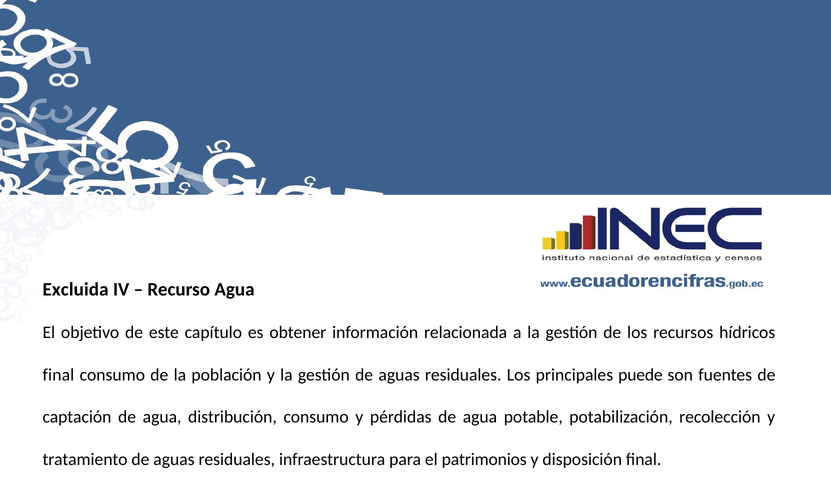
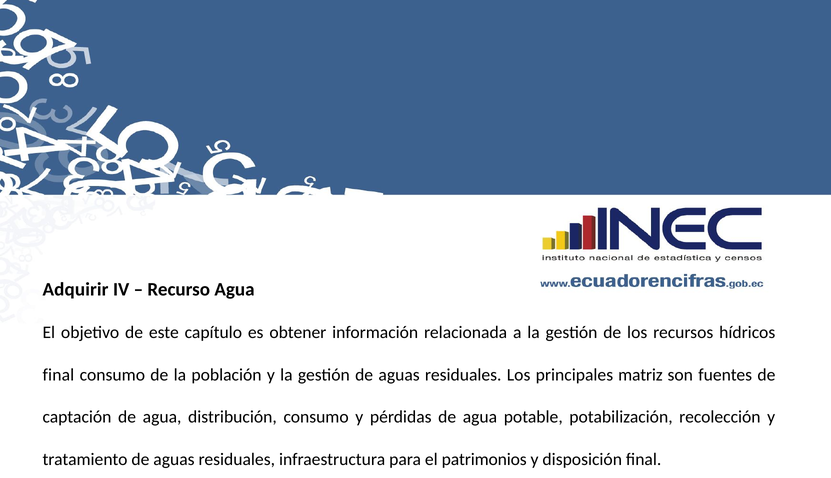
Excluida: Excluida -> Adquirir
puede: puede -> matriz
